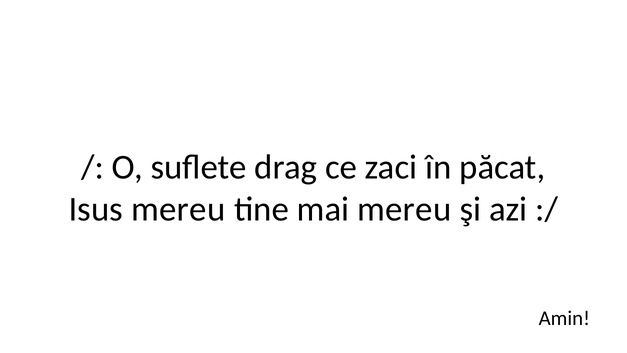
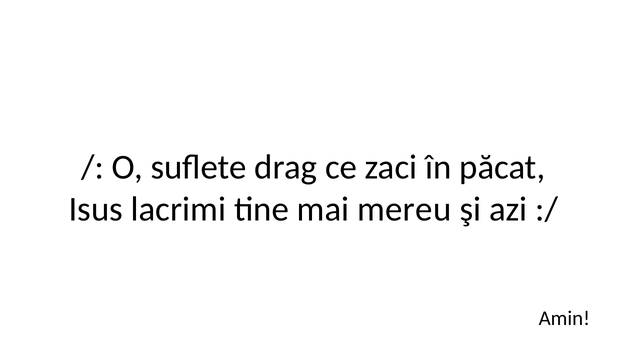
Isus mereu: mereu -> lacrimi
